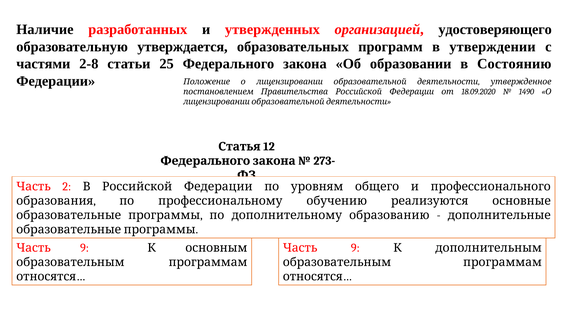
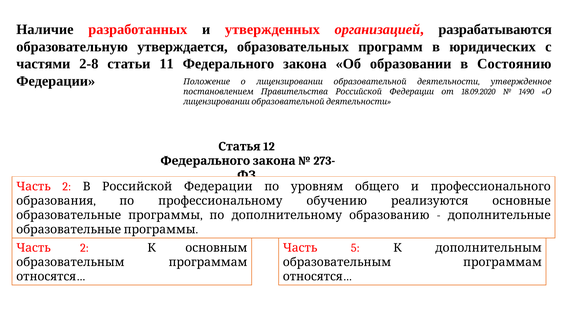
удостоверяющего: удостоверяющего -> разрабатываются
утверждении: утверждении -> юридических
25: 25 -> 11
9 at (85, 248): 9 -> 2
9 at (355, 248): 9 -> 5
